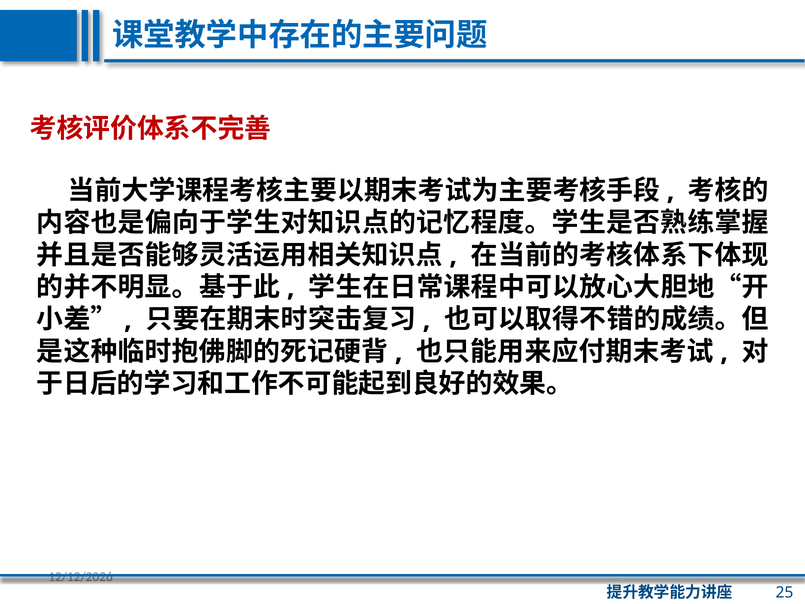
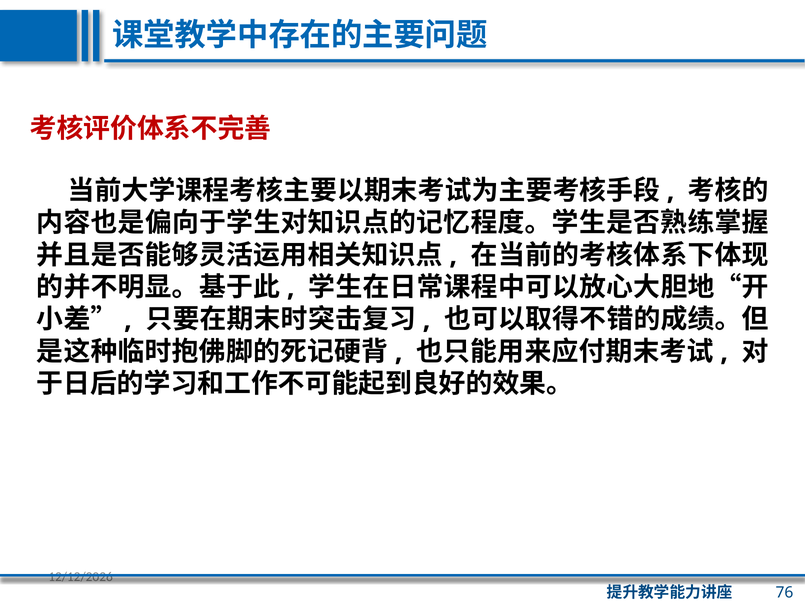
25: 25 -> 76
